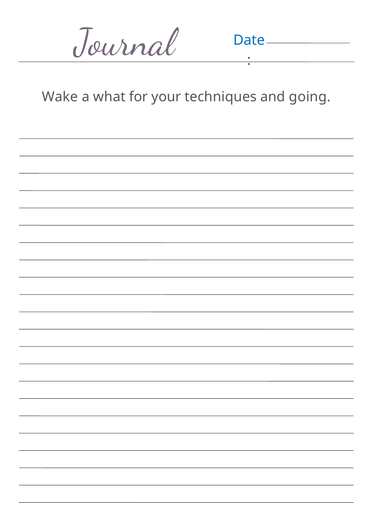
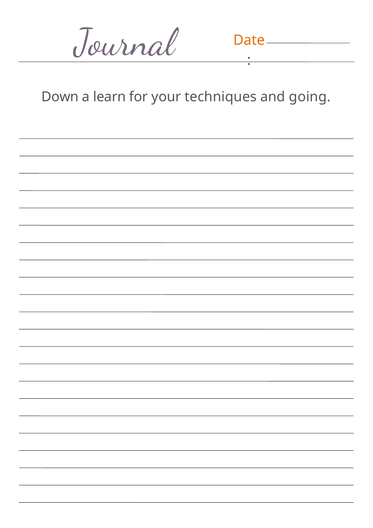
Date colour: blue -> orange
Wake: Wake -> Down
what: what -> learn
